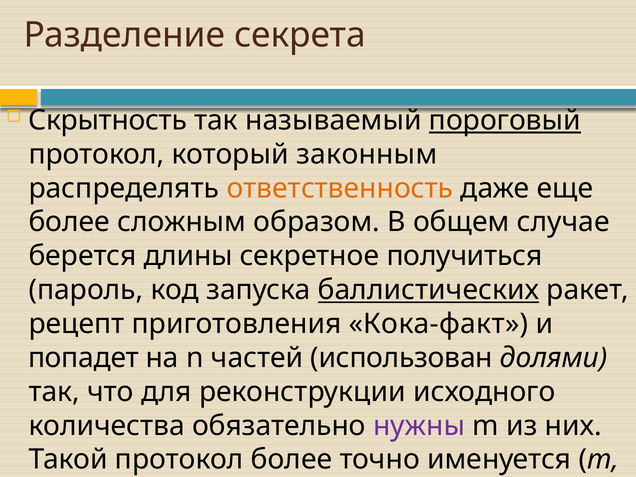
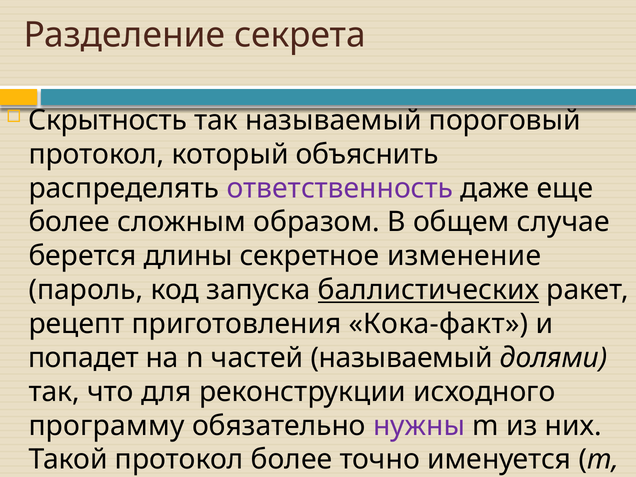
пороговый underline: present -> none
законным: законным -> объяснить
ответственность colour: orange -> purple
получиться: получиться -> изменение
частей использован: использован -> называемый
количества: количества -> программу
